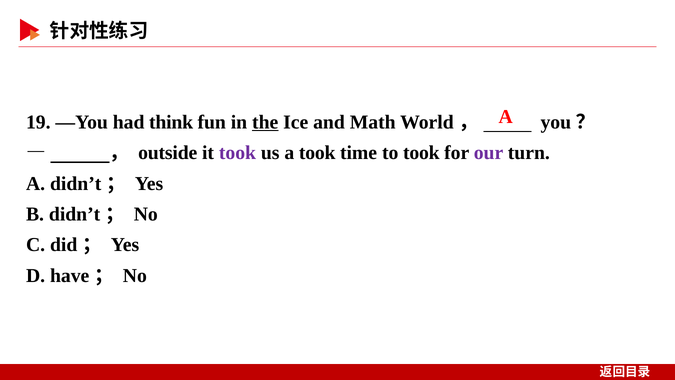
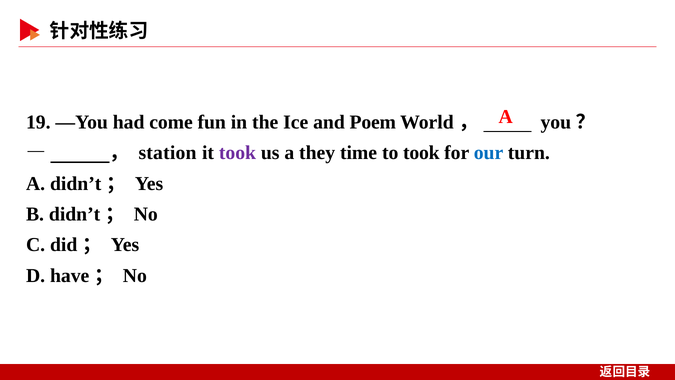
think: think -> come
the underline: present -> none
Math: Math -> Poem
outside: outside -> station
a took: took -> they
our colour: purple -> blue
